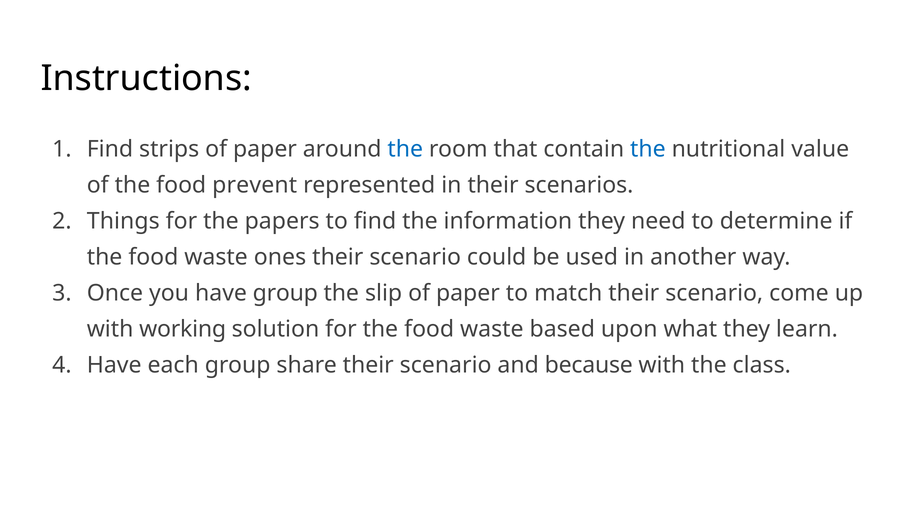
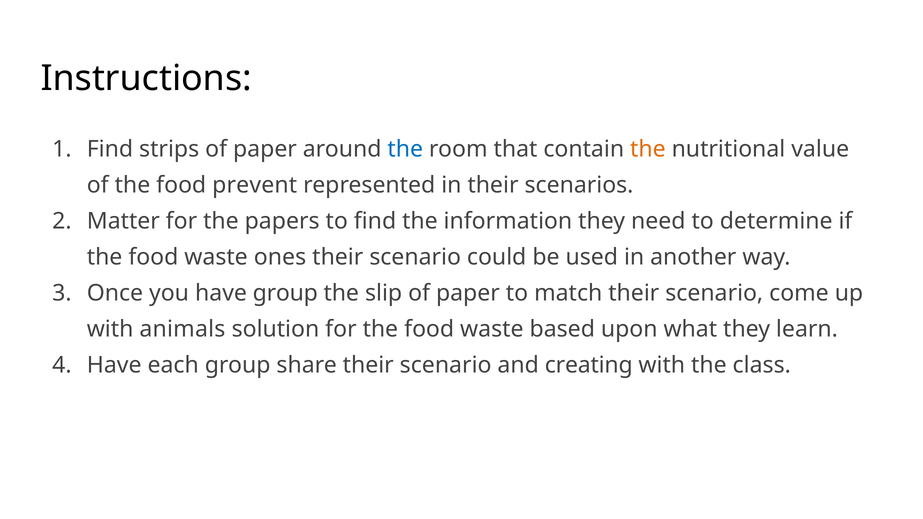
the at (648, 149) colour: blue -> orange
Things: Things -> Matter
working: working -> animals
because: because -> creating
